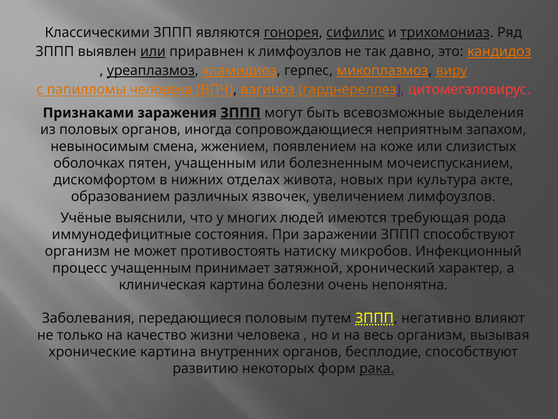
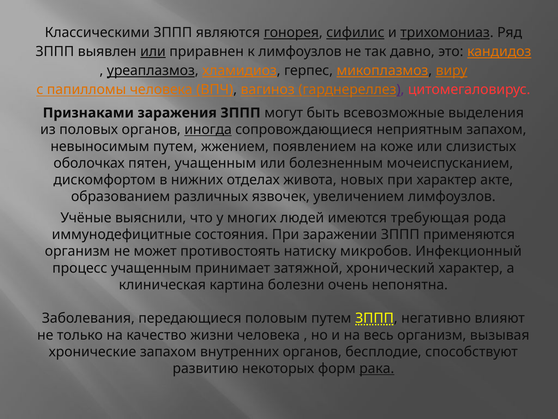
ЗППП at (241, 113) underline: present -> none
иногда underline: none -> present
невыносимым смена: смена -> путем
при культура: культура -> характер
ЗППП способствуют: способствуют -> применяются
хронические картина: картина -> запахом
